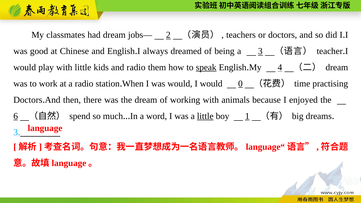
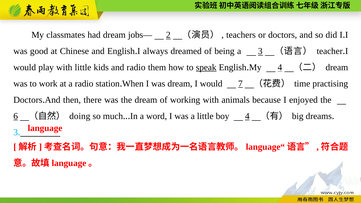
was would: would -> dream
0: 0 -> 7
spend: spend -> doing
little at (205, 116) underline: present -> none
boy 1: 1 -> 4
